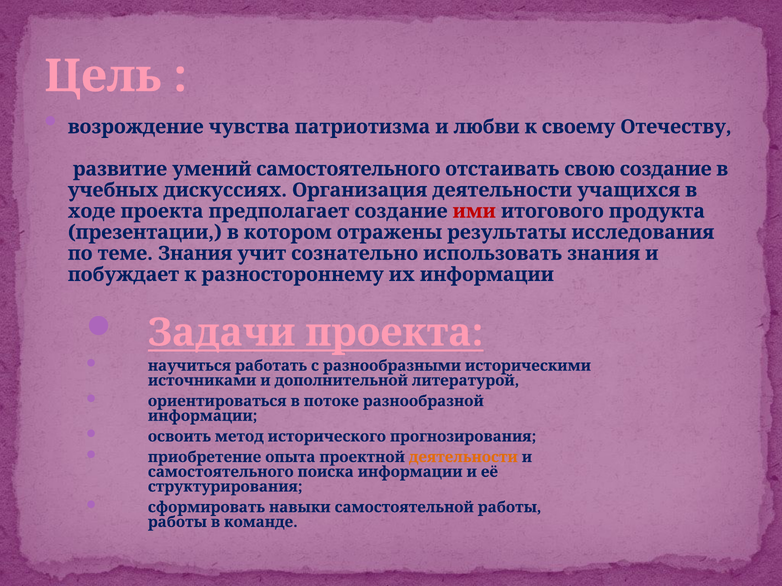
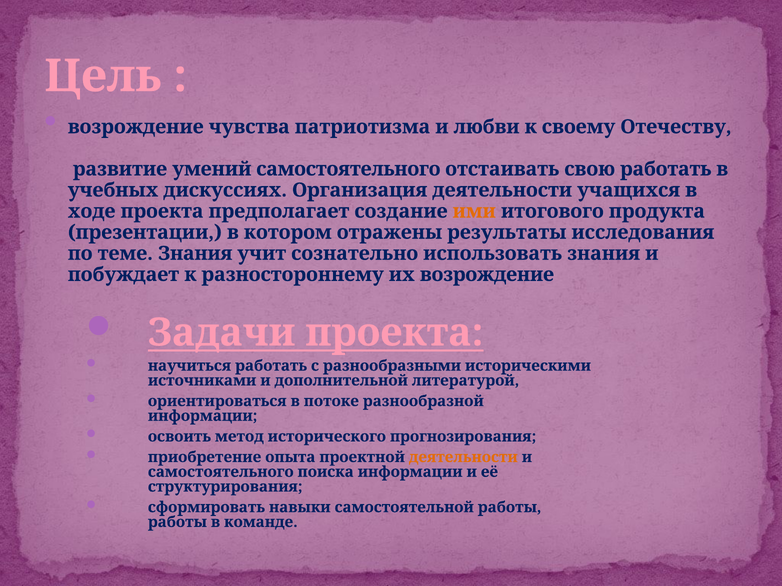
свою создание: создание -> работать
ими colour: red -> orange
их информации: информации -> возрождение
